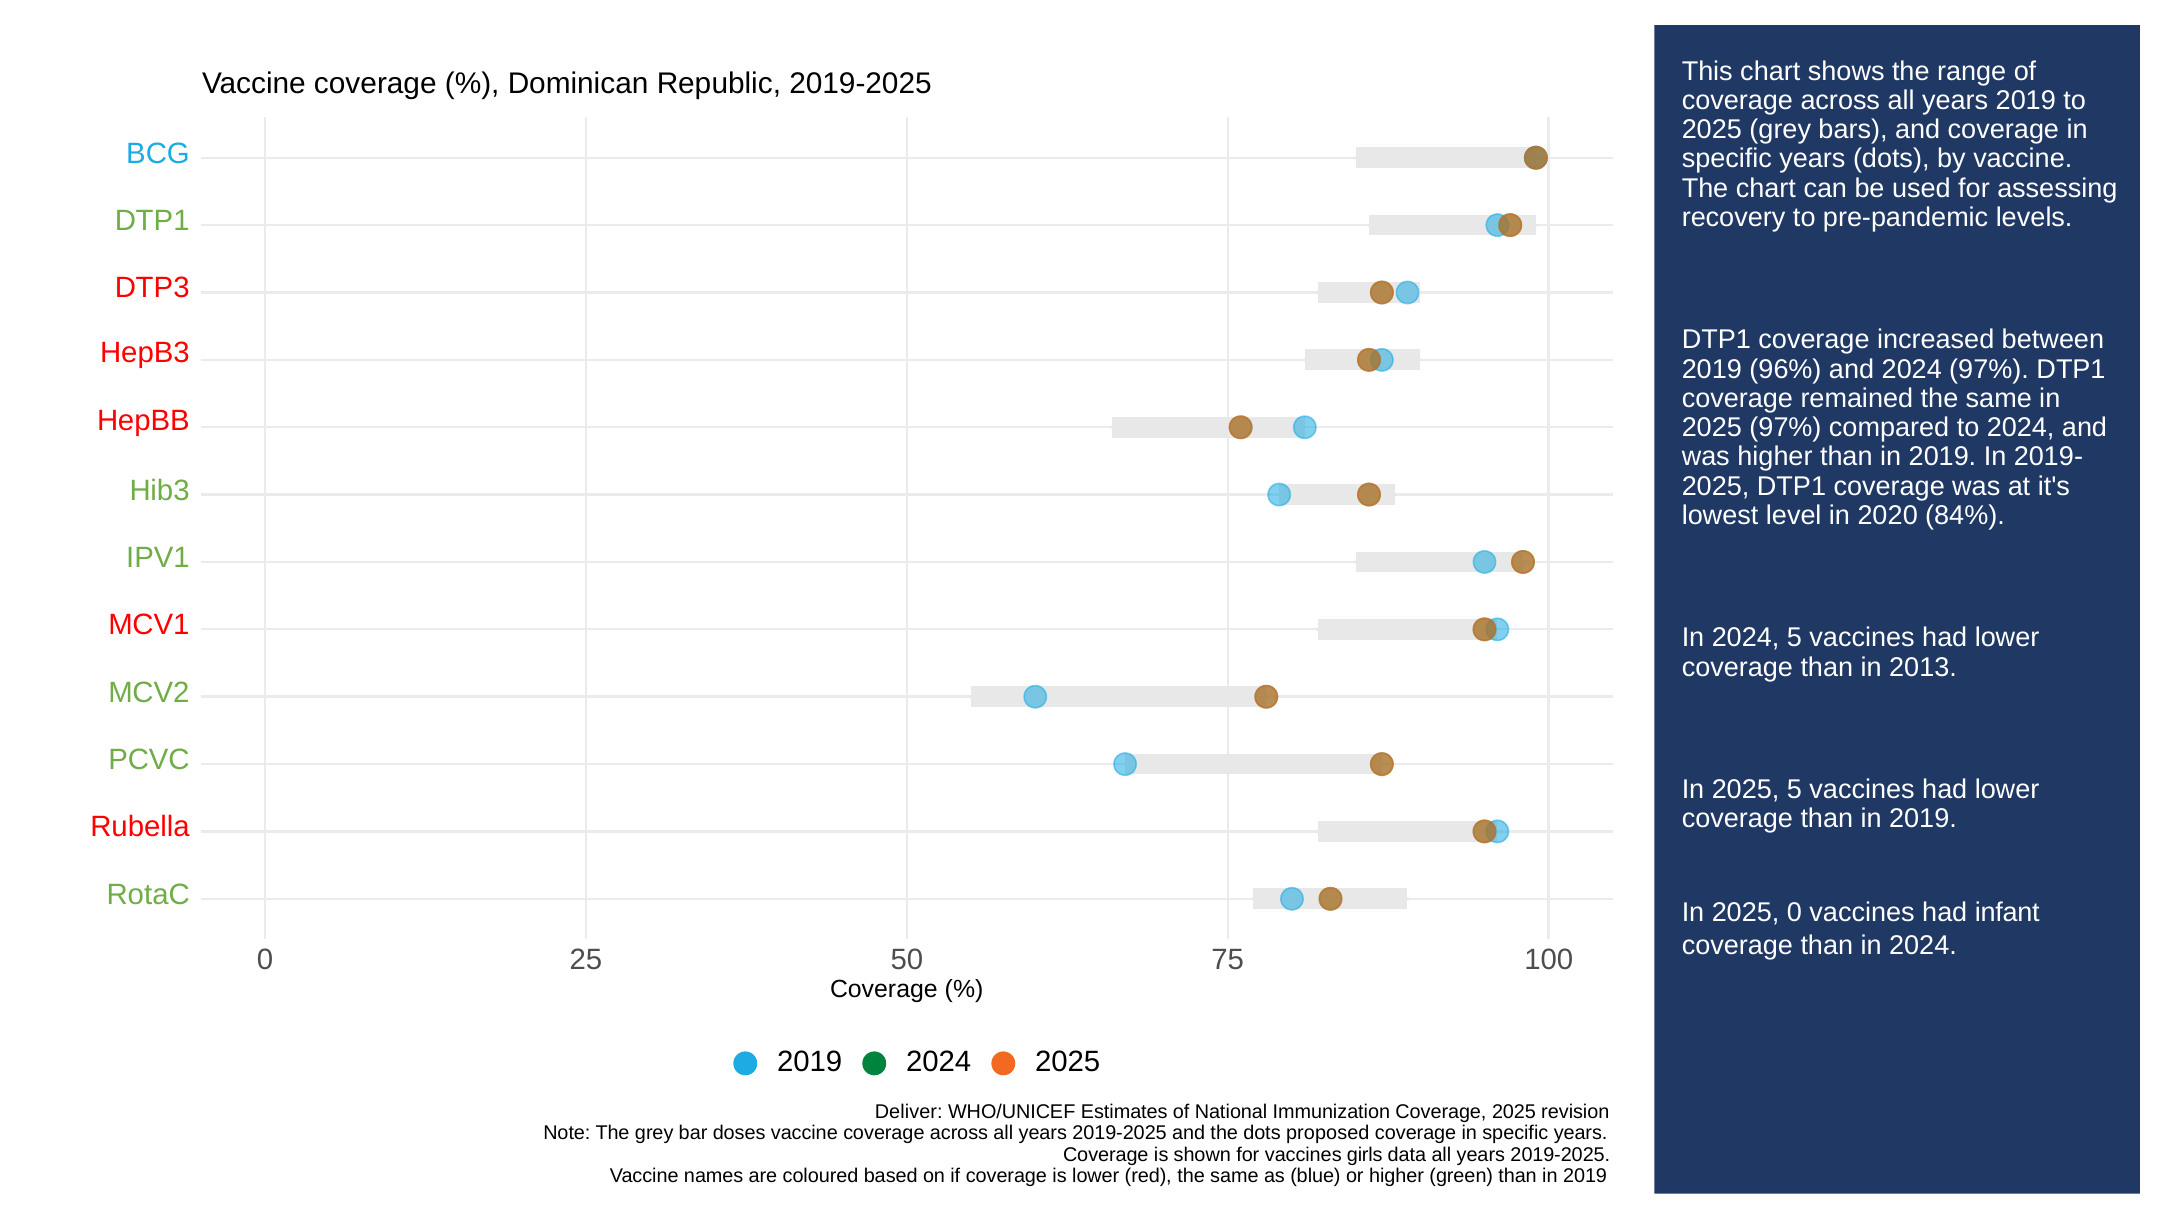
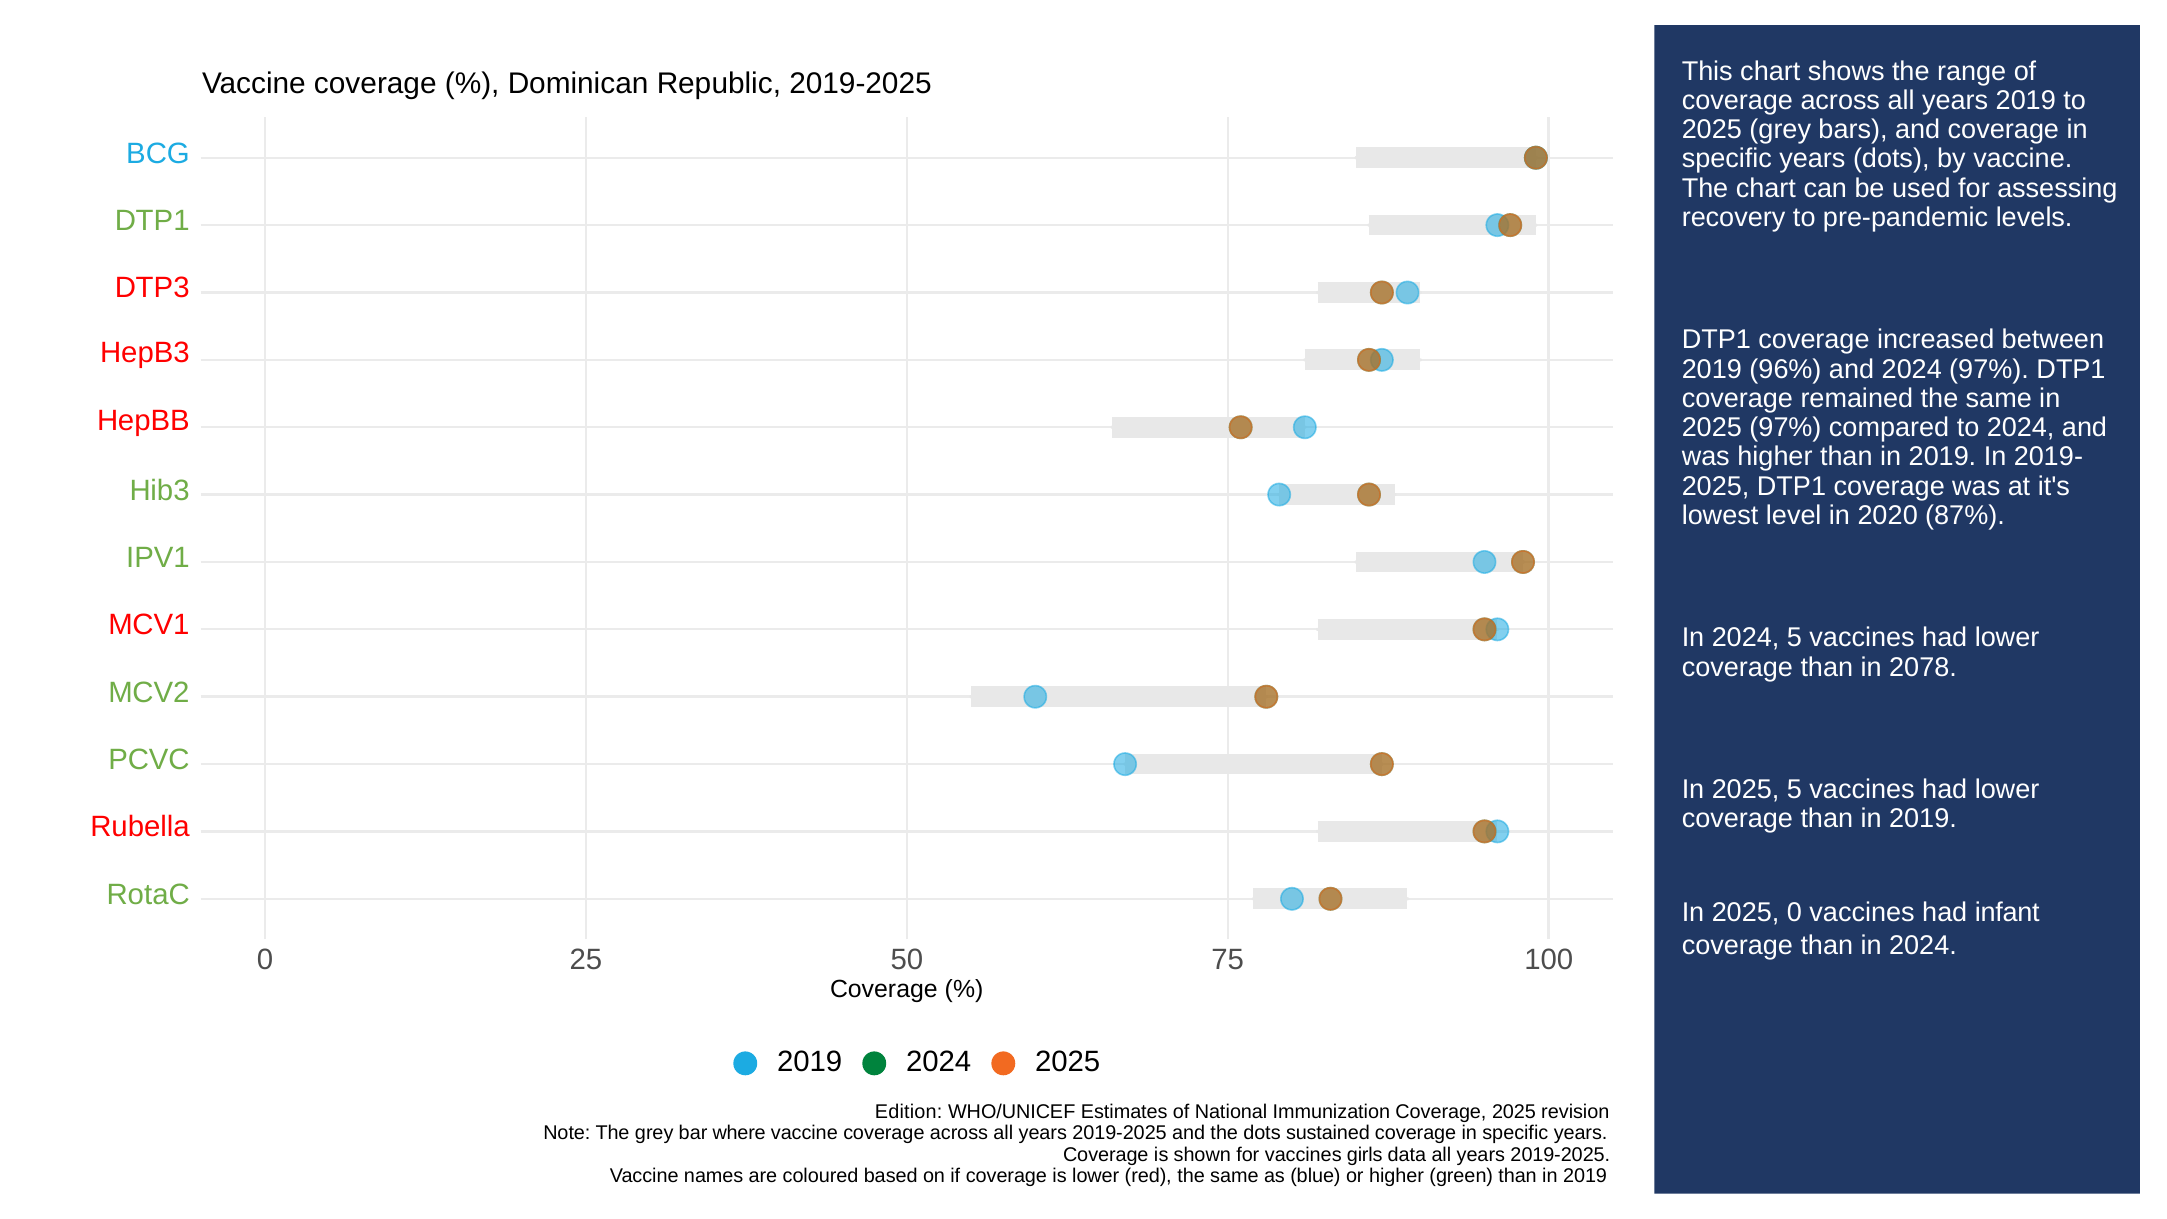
84%: 84% -> 87%
2013: 2013 -> 2078
Deliver: Deliver -> Edition
doses: doses -> where
proposed: proposed -> sustained
